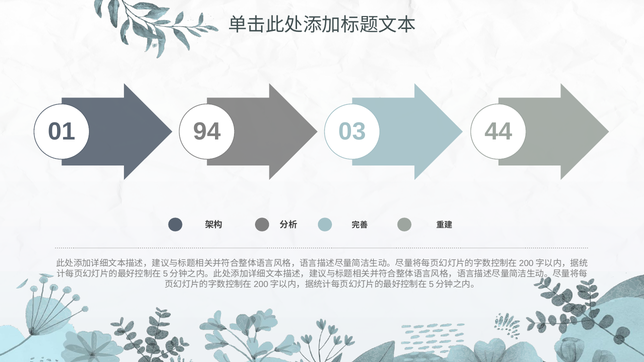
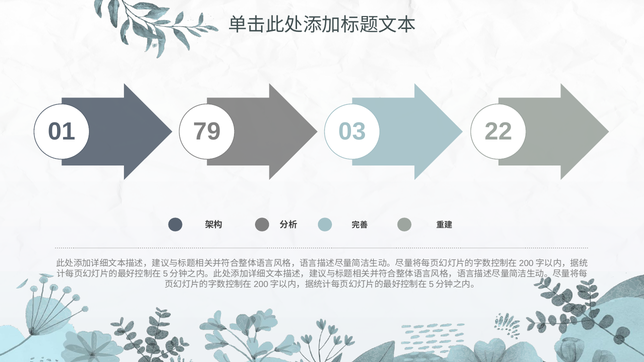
94: 94 -> 79
44: 44 -> 22
